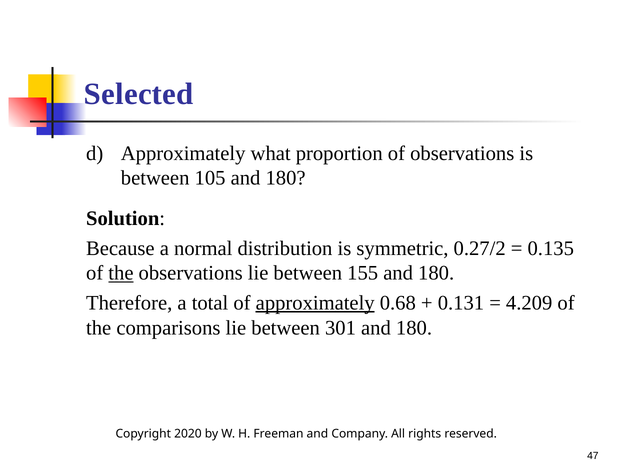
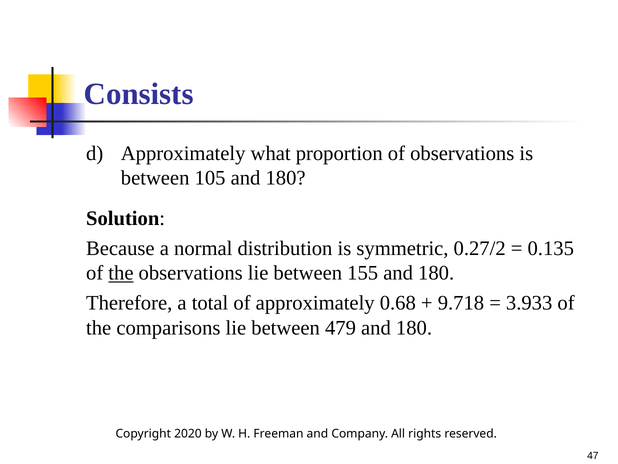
Selected: Selected -> Consists
approximately at (315, 303) underline: present -> none
0.131: 0.131 -> 9.718
4.209: 4.209 -> 3.933
301: 301 -> 479
